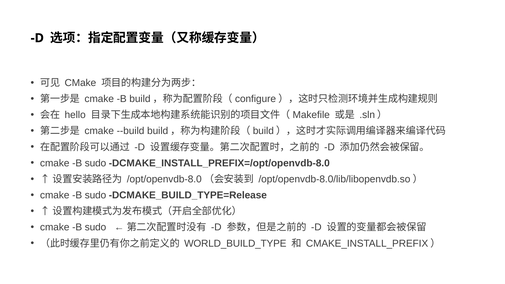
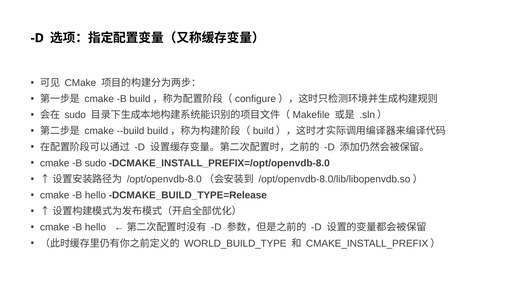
hello at (75, 115): hello -> sudo
sudo at (95, 195): sudo -> hello
sudo at (95, 227): sudo -> hello
